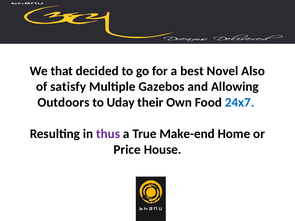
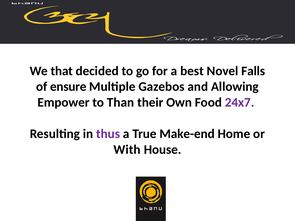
Also: Also -> Falls
satisfy: satisfy -> ensure
Outdoors: Outdoors -> Empower
Uday: Uday -> Than
24x7 colour: blue -> purple
Price: Price -> With
